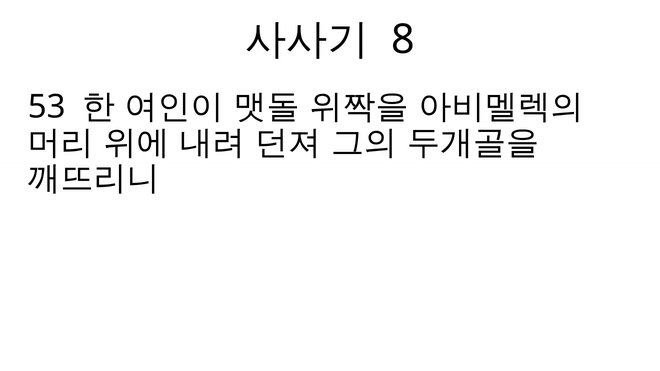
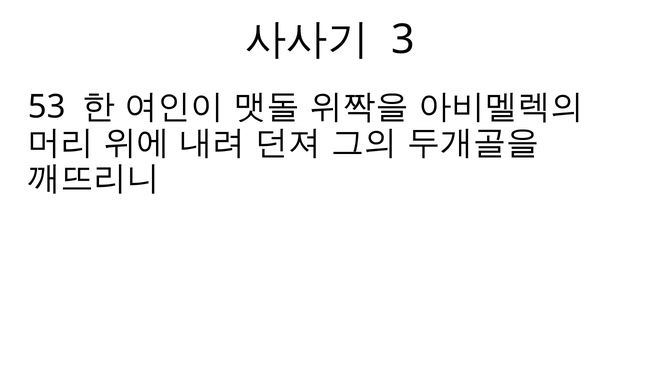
8: 8 -> 3
